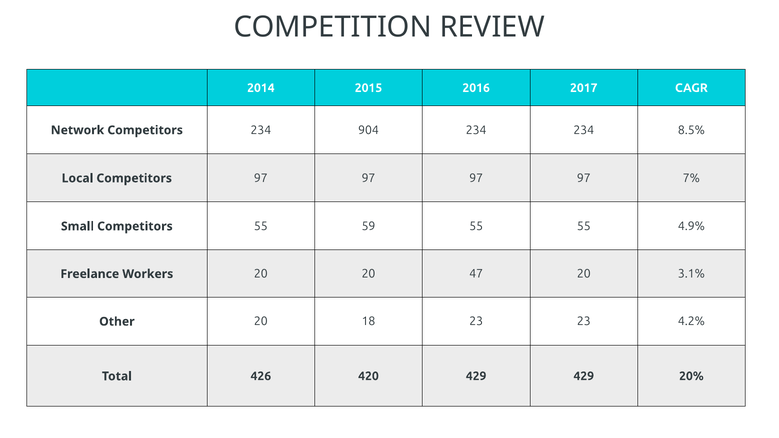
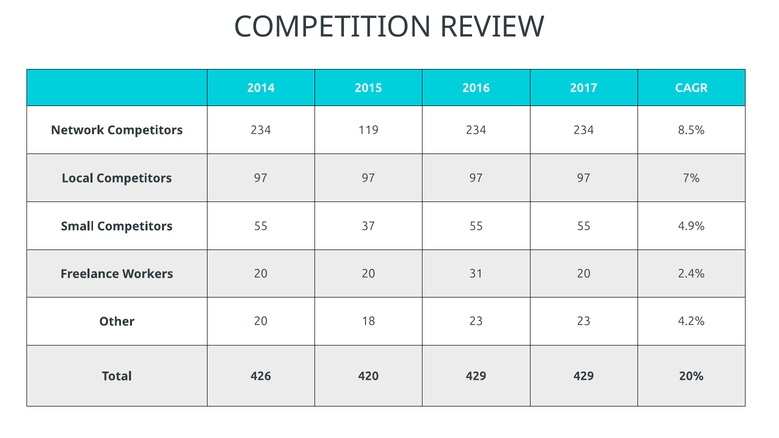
904: 904 -> 119
59: 59 -> 37
47: 47 -> 31
3.1%: 3.1% -> 2.4%
